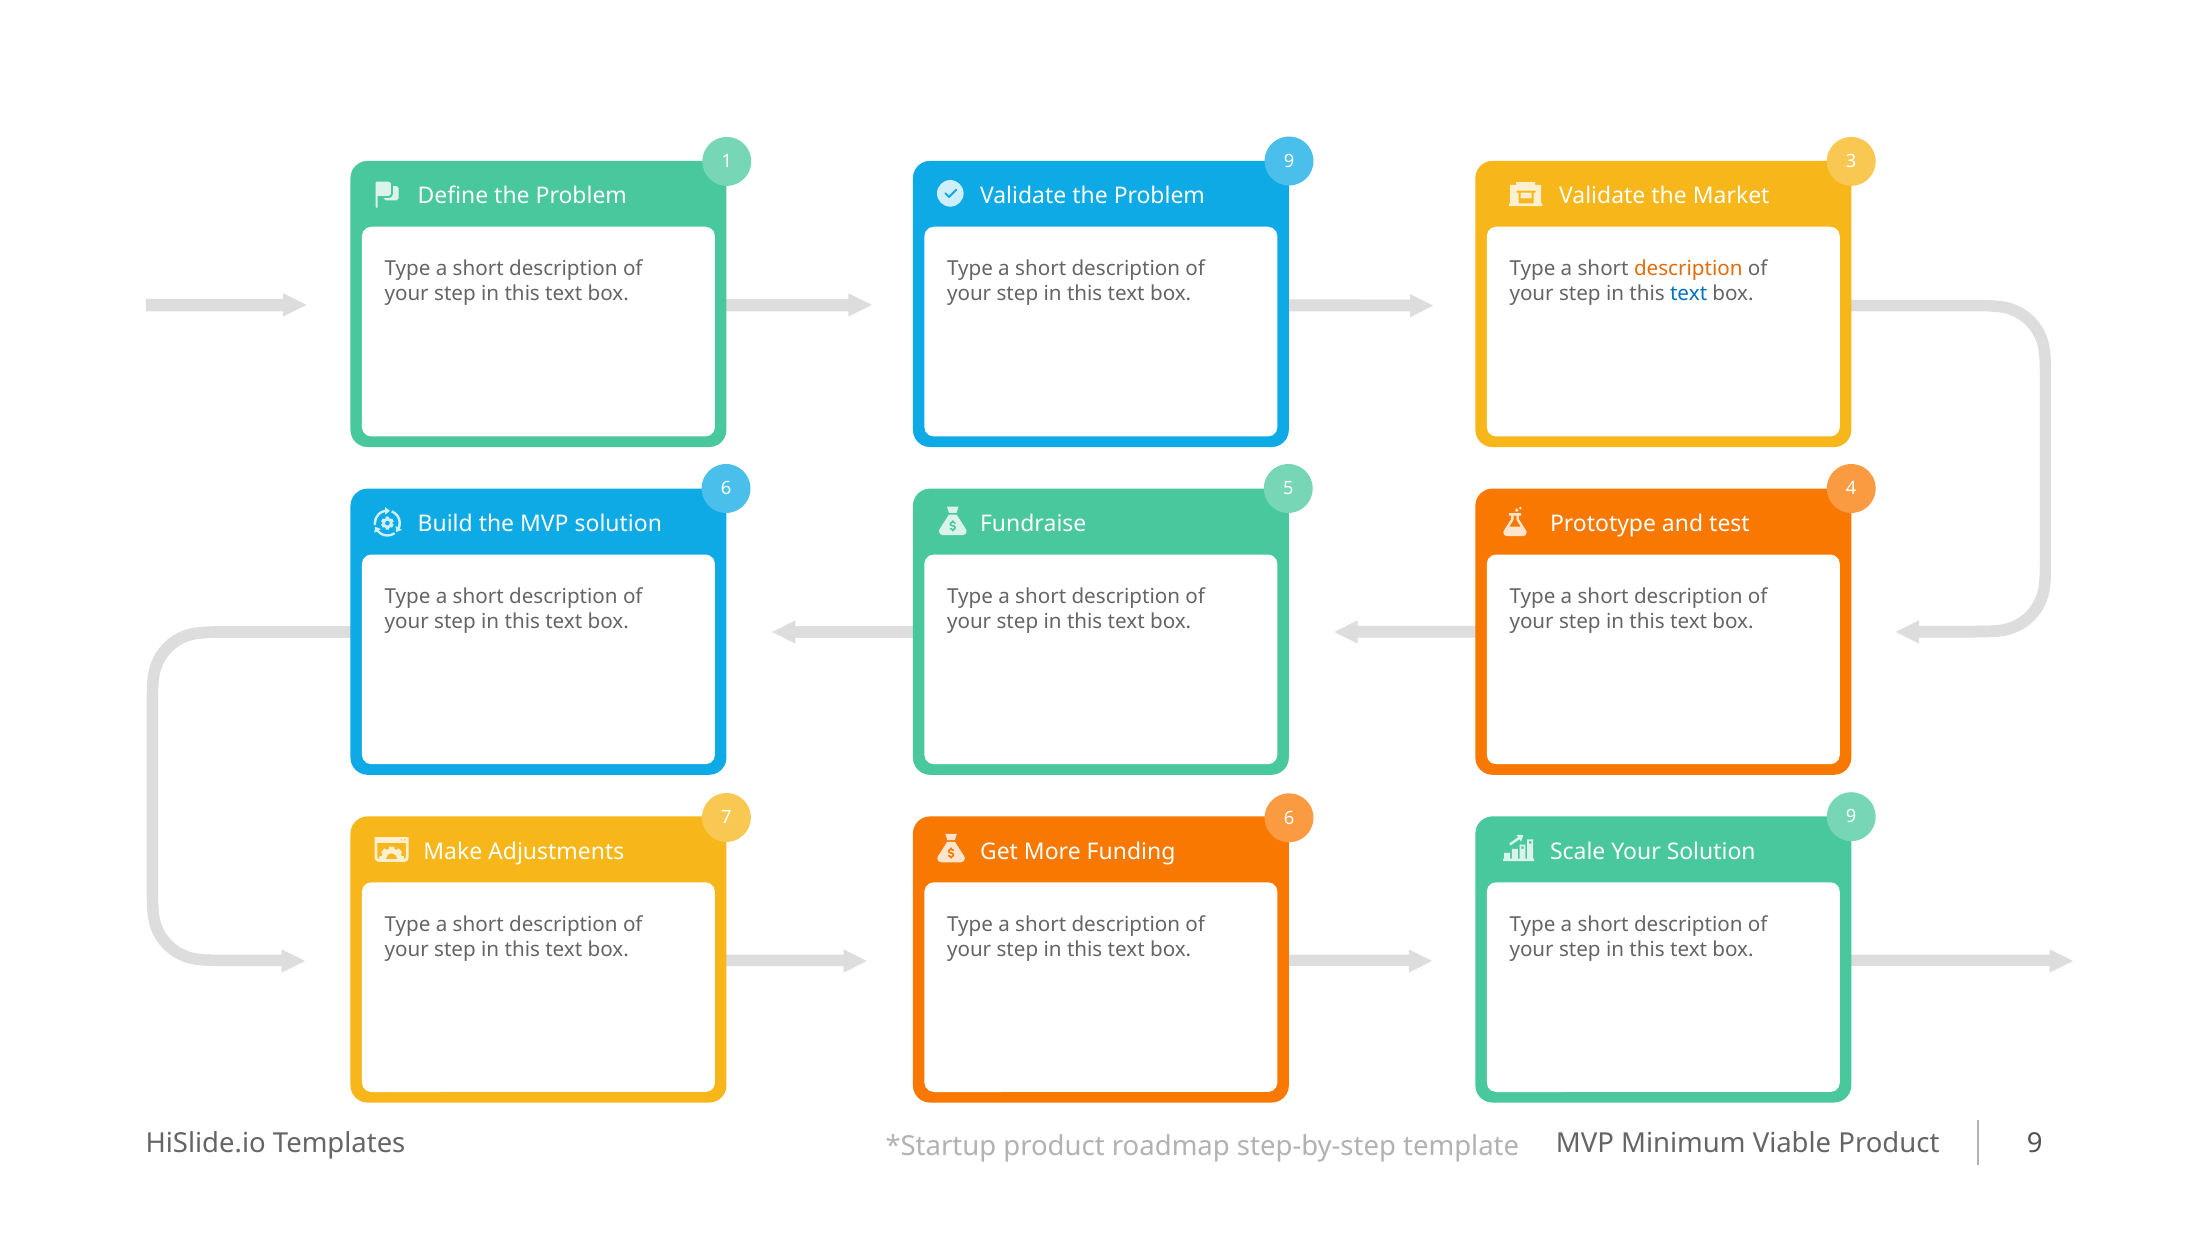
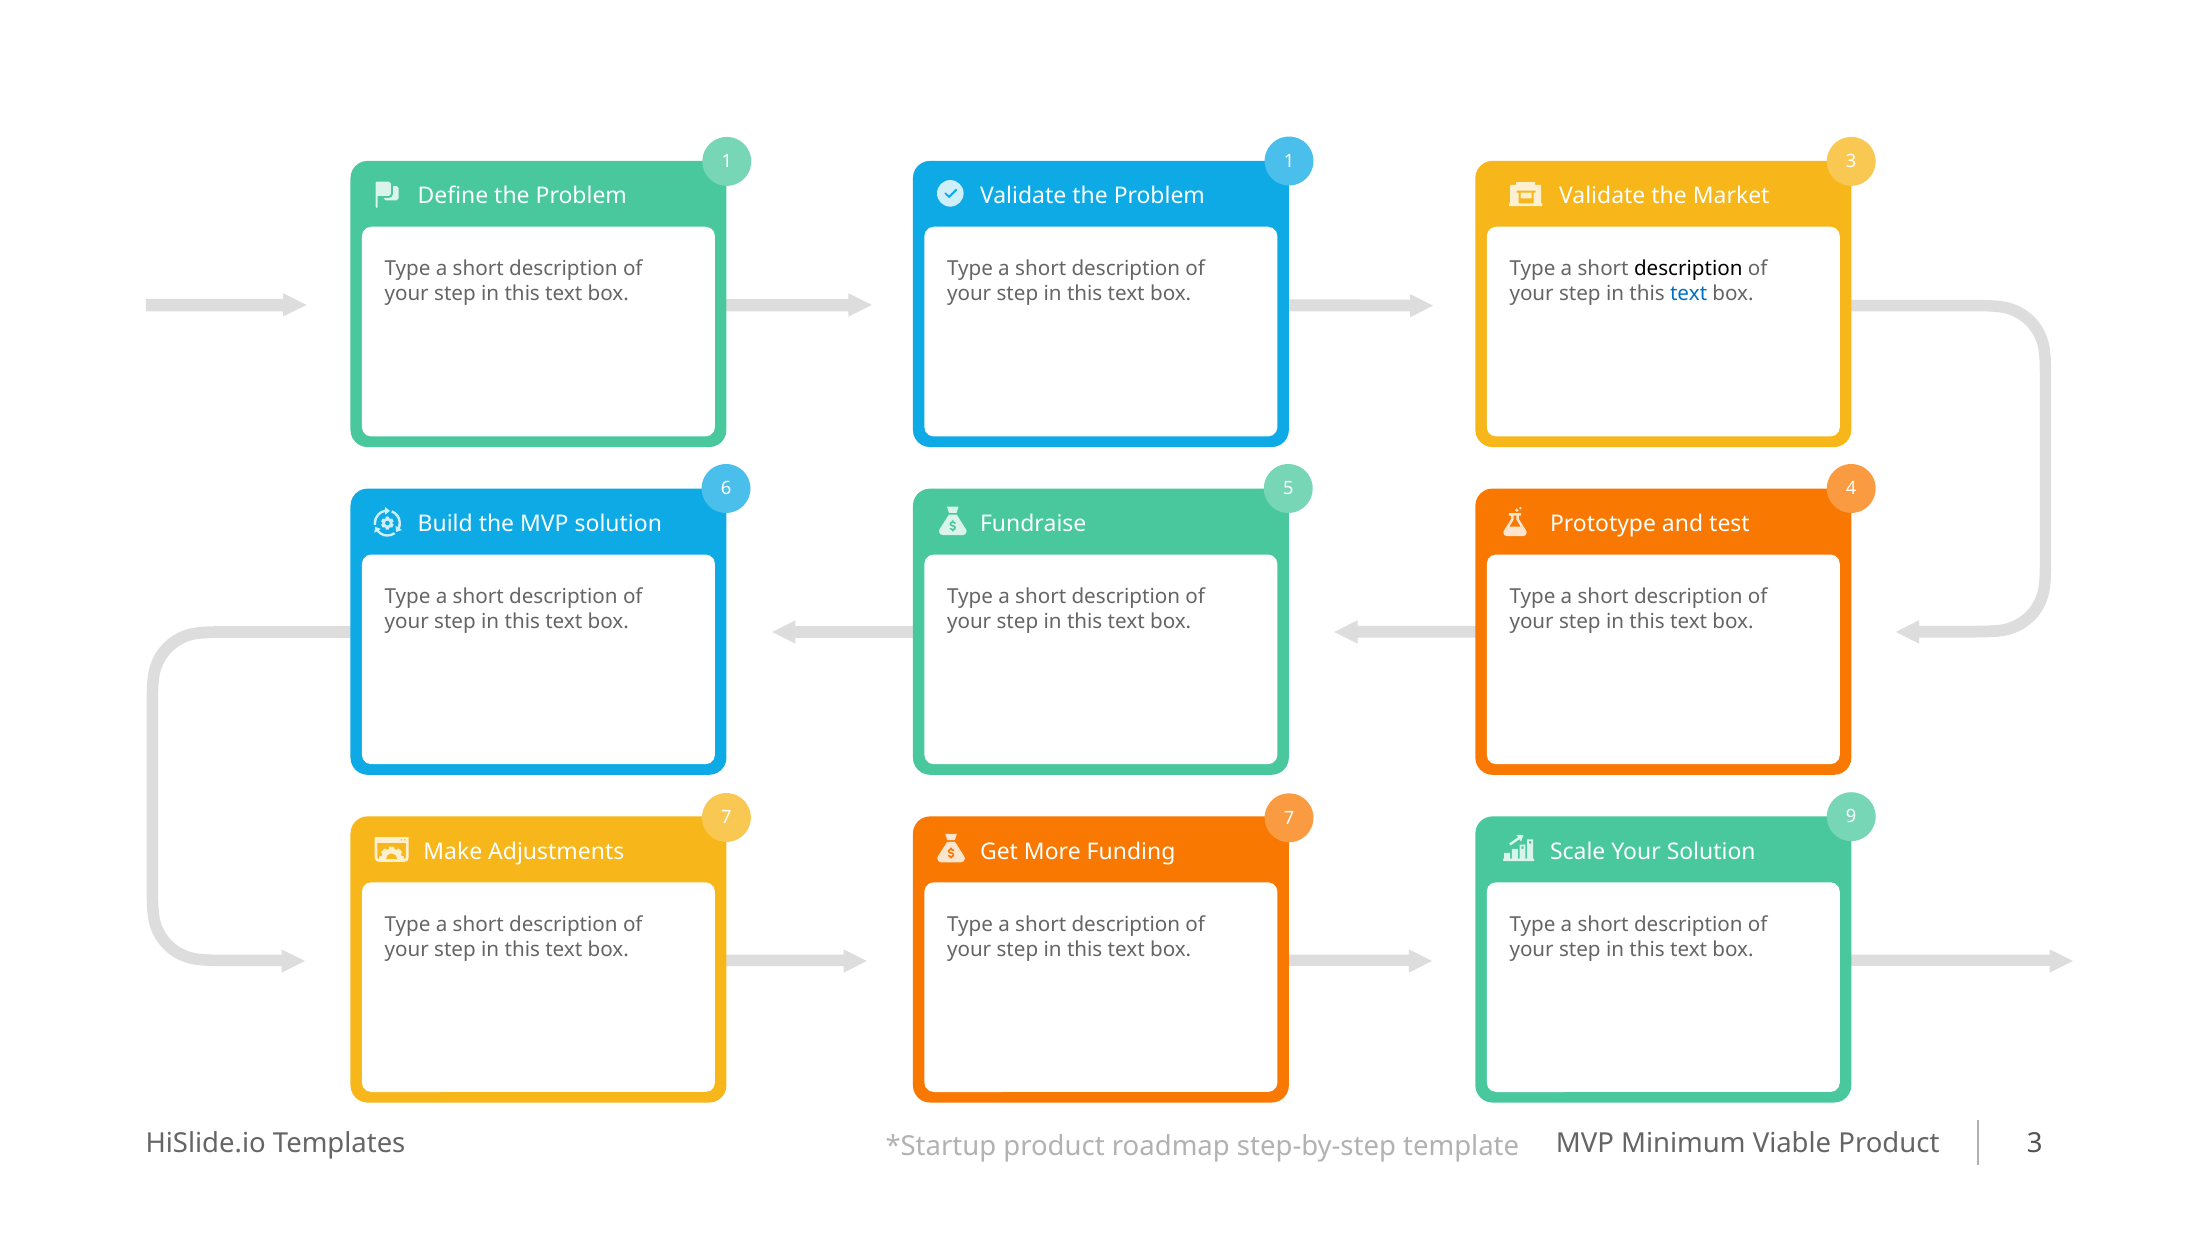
1 9: 9 -> 1
description at (1688, 269) colour: orange -> black
7 6: 6 -> 7
9 at (2035, 1143): 9 -> 3
